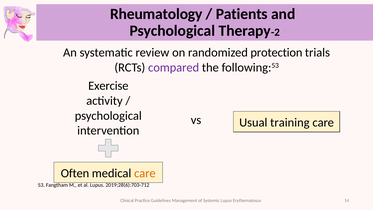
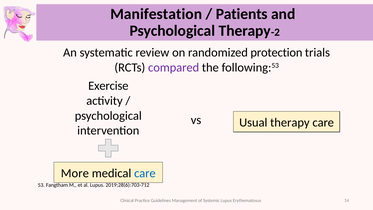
Rheumatology: Rheumatology -> Manifestation
Usual training: training -> therapy
Often: Often -> More
care at (145, 173) colour: orange -> blue
